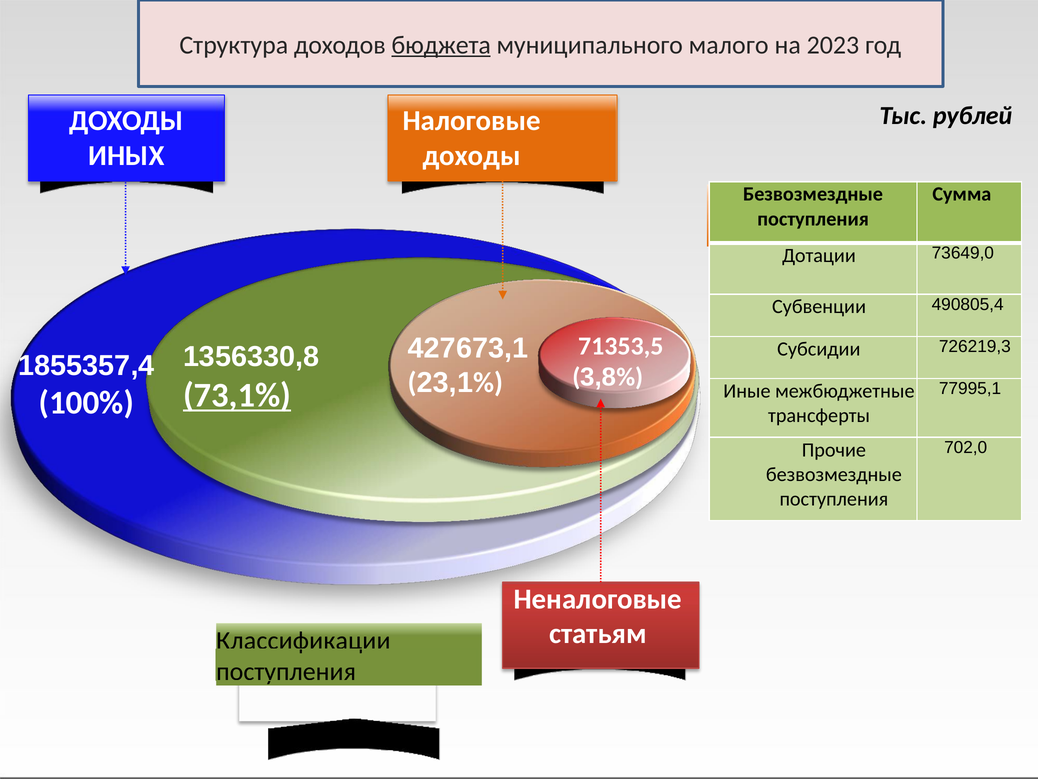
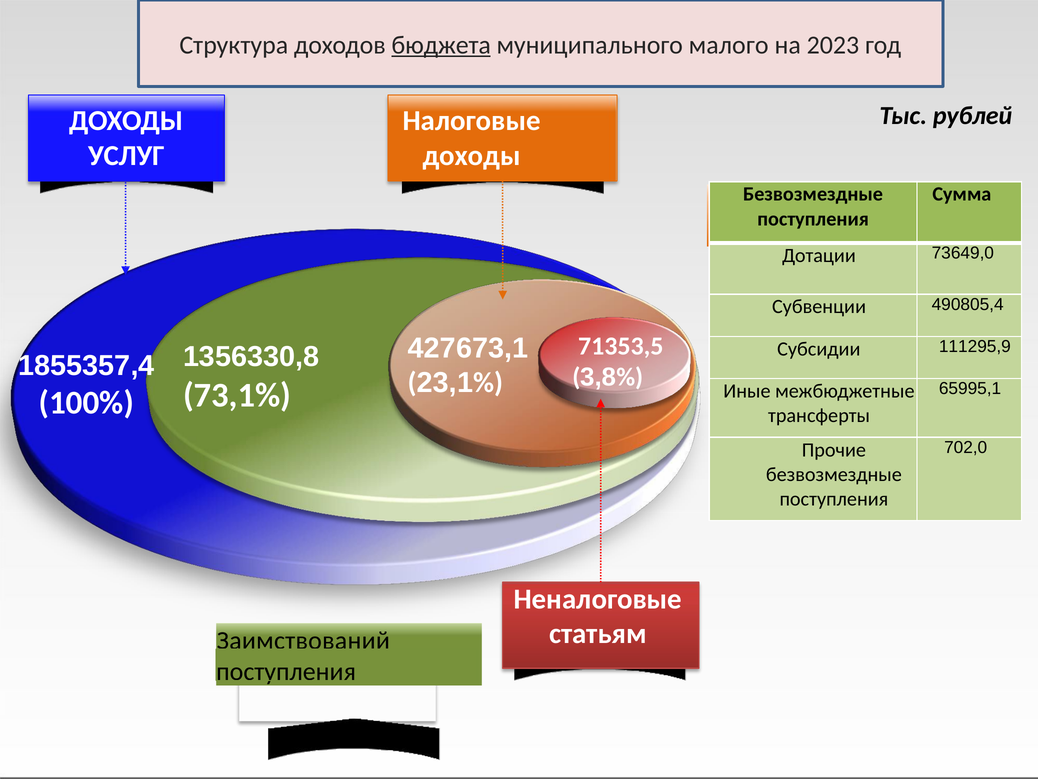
ИНЫХ: ИНЫХ -> УСЛУГ
726219,3: 726219,3 -> 111295,9
77995,1: 77995,1 -> 65995,1
73,1% underline: present -> none
Классификации: Классификации -> Заимствований
